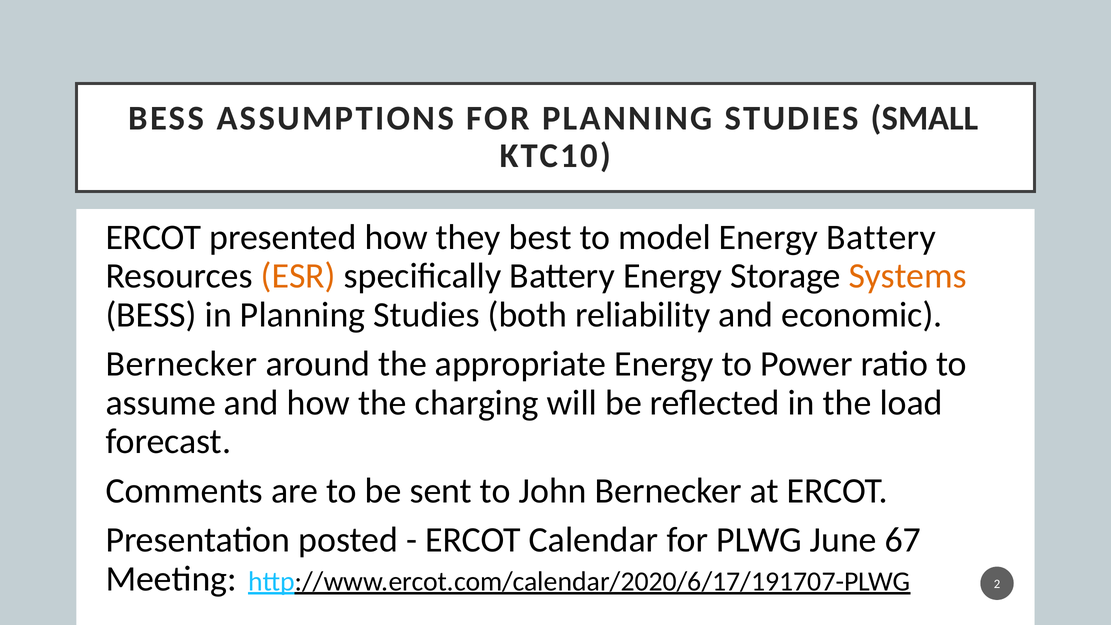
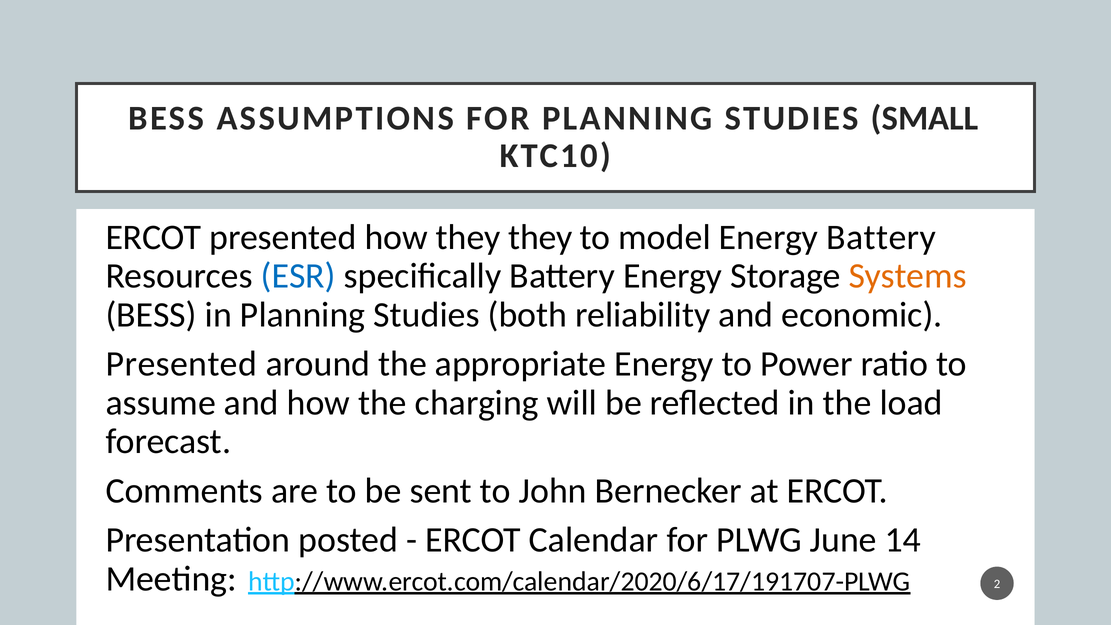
they best: best -> they
ESR colour: orange -> blue
Bernecker at (181, 364): Bernecker -> Presented
67: 67 -> 14
